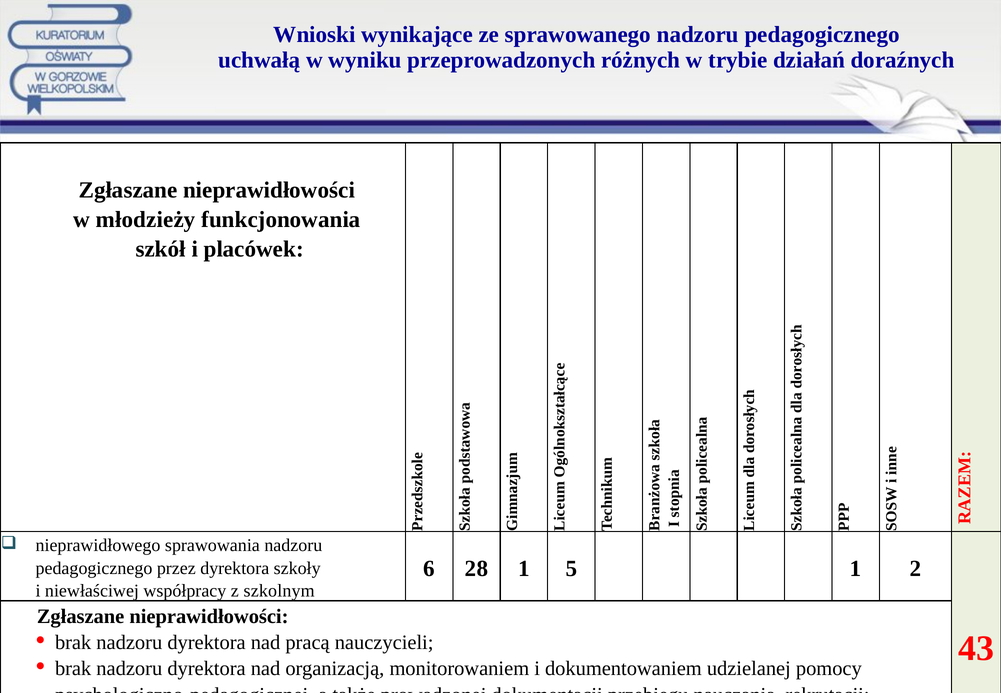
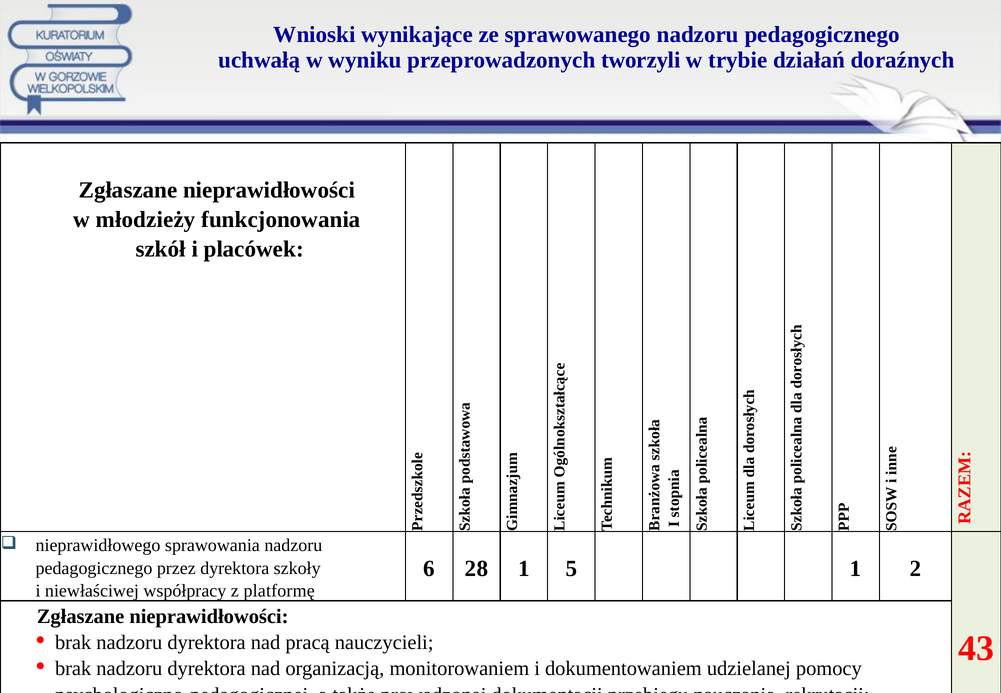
różnych: różnych -> tworzyli
szkolnym: szkolnym -> platformę
